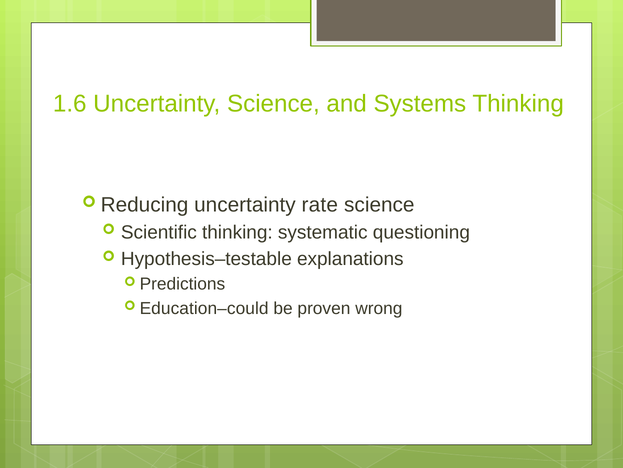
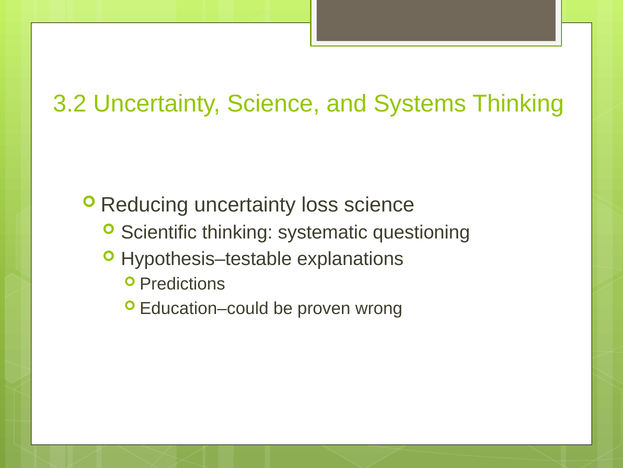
1.6: 1.6 -> 3.2
rate: rate -> loss
